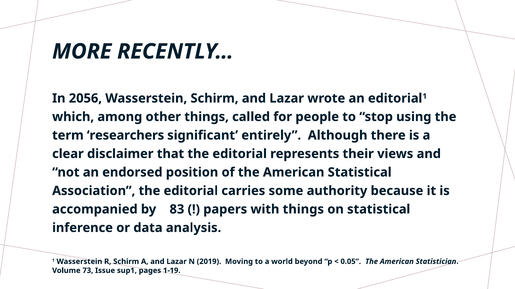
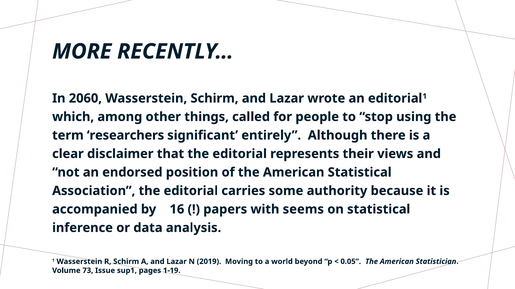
2056: 2056 -> 2060
83: 83 -> 16
with things: things -> seems
